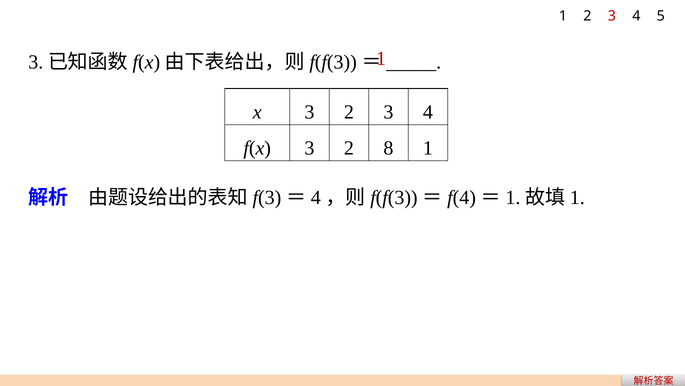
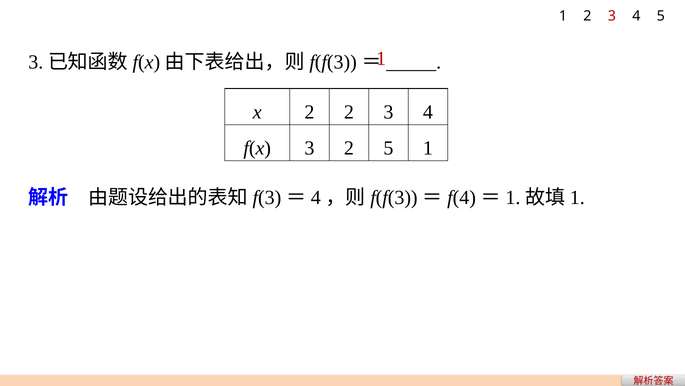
x 3: 3 -> 2
2 8: 8 -> 5
